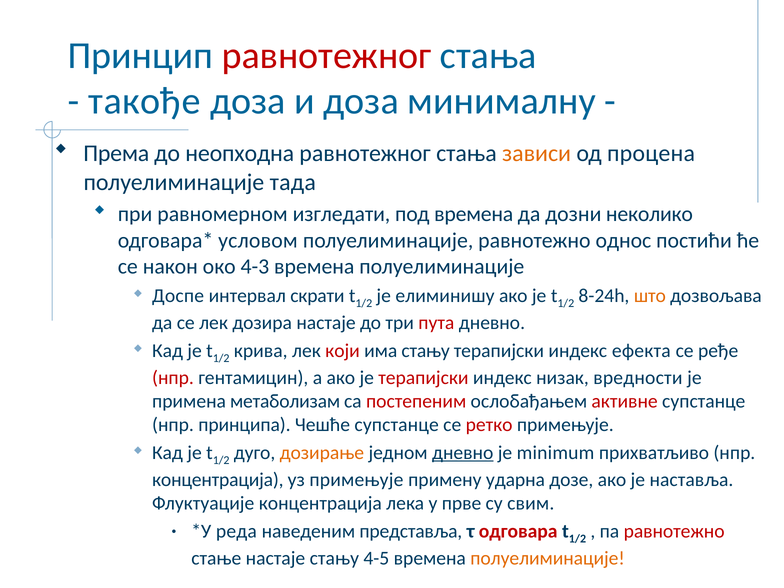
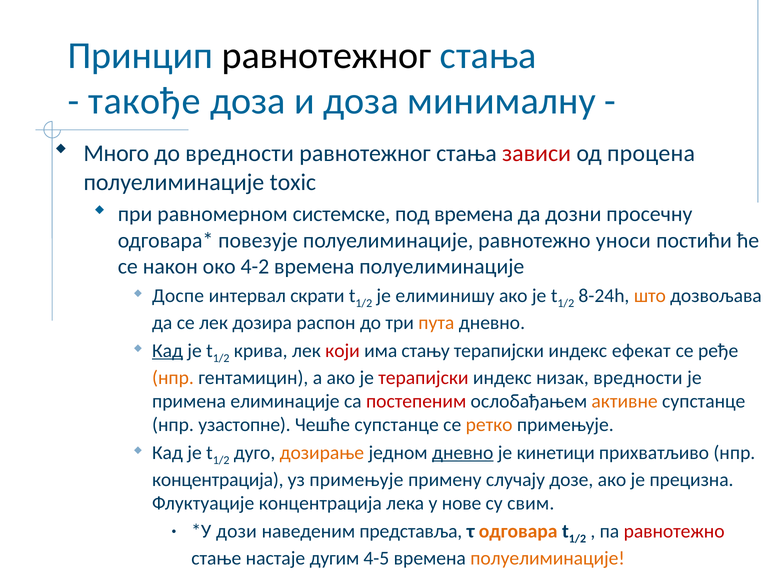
равнотежног at (327, 56) colour: red -> black
Према: Према -> Много
до неопходна: неопходна -> вредности
зависи colour: orange -> red
тада: тада -> toxic
изгледати: изгледати -> системске
неколико: неколико -> просечну
условом: условом -> повезује
однос: однос -> уноси
4-3: 4-3 -> 4-2
дозира настаје: настаје -> распон
пута colour: red -> orange
Кад at (168, 351) underline: none -> present
ефекта: ефекта -> ефекат
нпр at (173, 378) colour: red -> orange
метаболизам: метаболизам -> елиминације
активне colour: red -> orange
принципа: принципа -> узастопне
ретко colour: red -> orange
minimum: minimum -> кинетици
ударна: ударна -> случају
наставља: наставља -> прецизна
прве: прве -> нове
реда: реда -> дози
одговара colour: red -> orange
настаје стању: стању -> дугим
